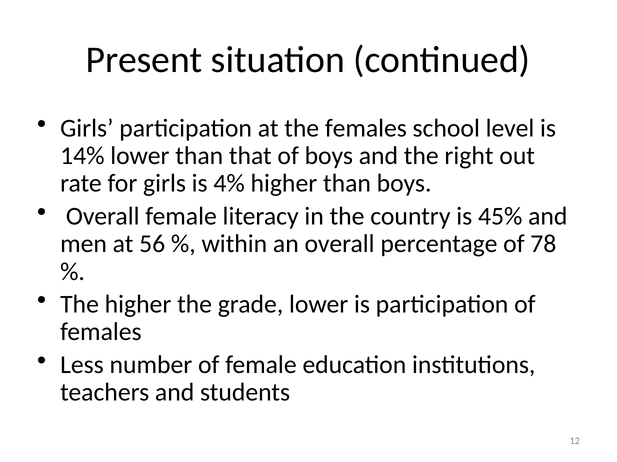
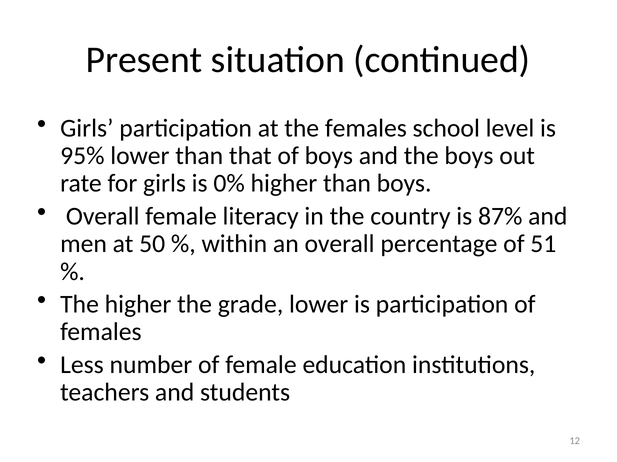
14%: 14% -> 95%
the right: right -> boys
4%: 4% -> 0%
45%: 45% -> 87%
56: 56 -> 50
78: 78 -> 51
